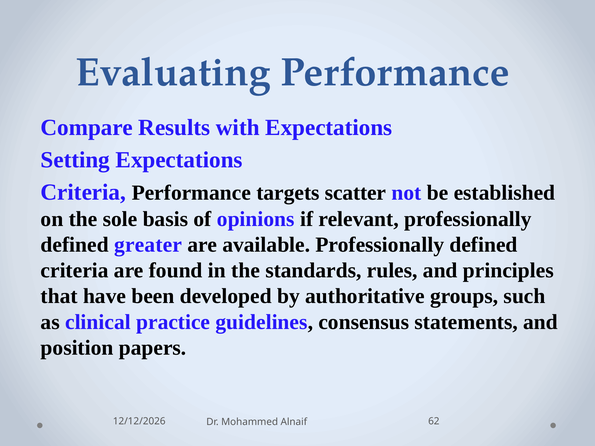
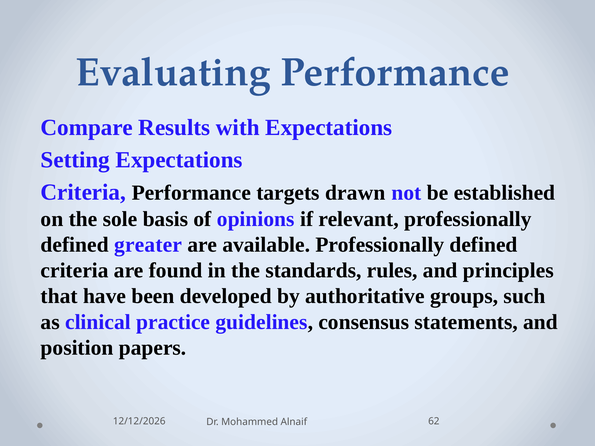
scatter: scatter -> drawn
